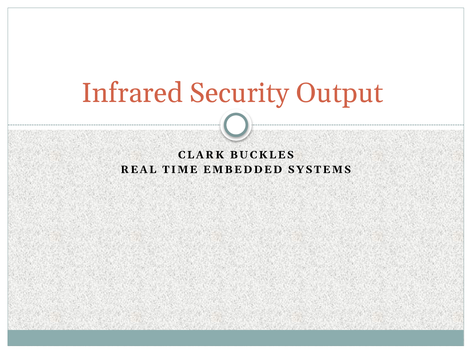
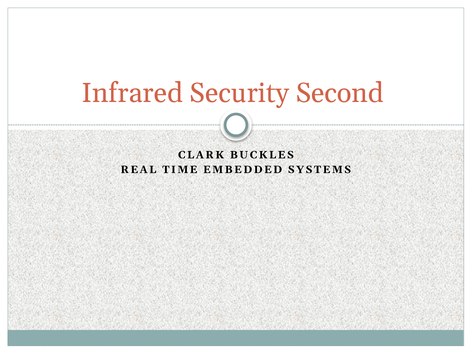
Output: Output -> Second
